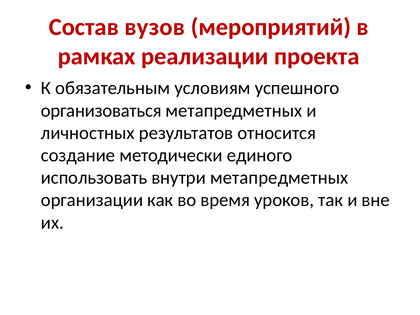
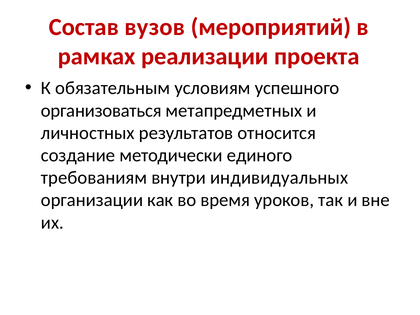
использовать: использовать -> требованиям
внутри метапредметных: метапредметных -> индивидуальных
